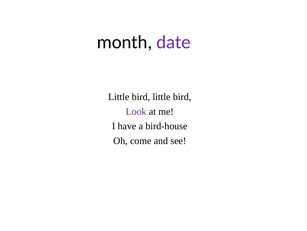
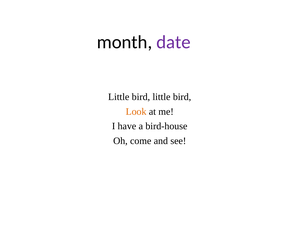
Look colour: purple -> orange
